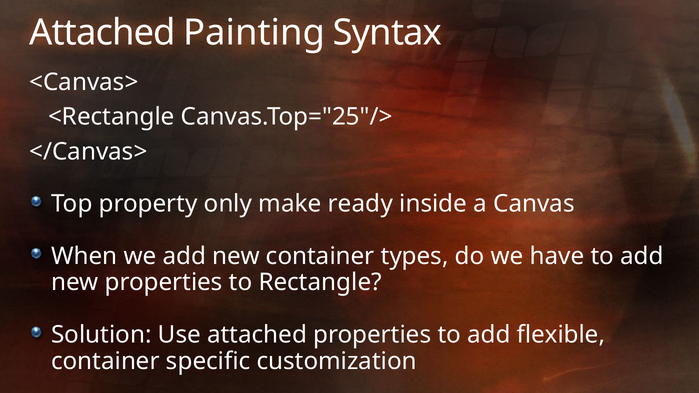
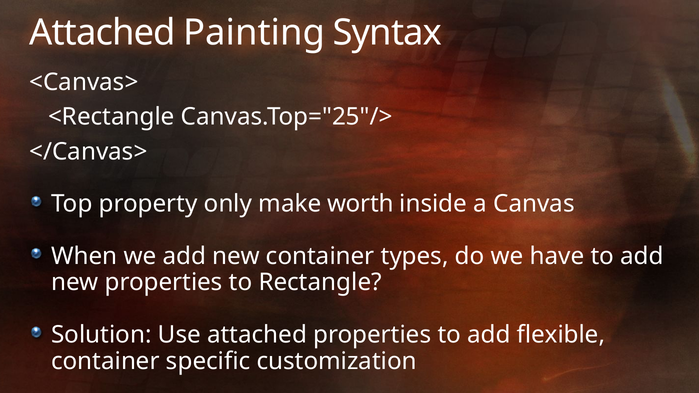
ready: ready -> worth
